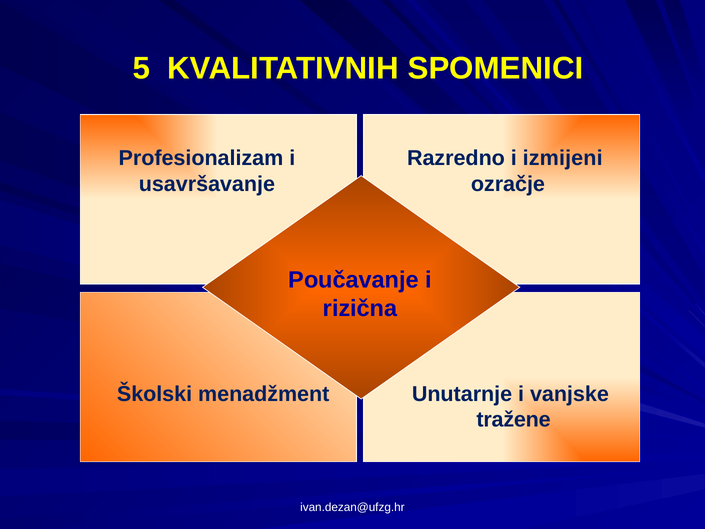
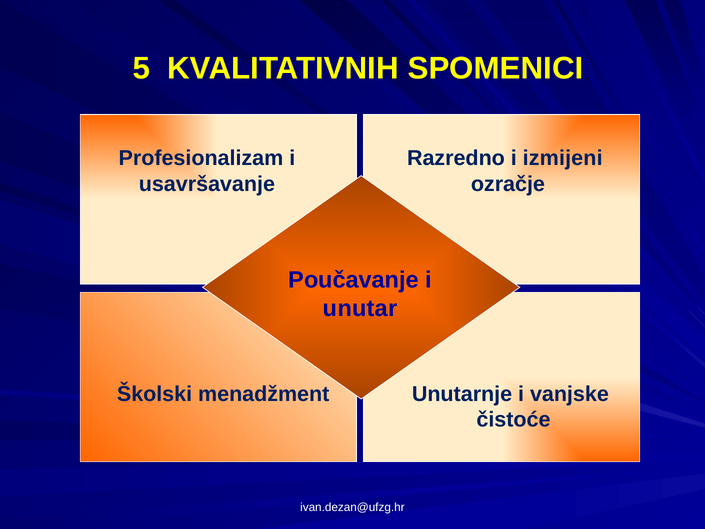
rizična: rizična -> unutar
tražene: tražene -> čistoće
